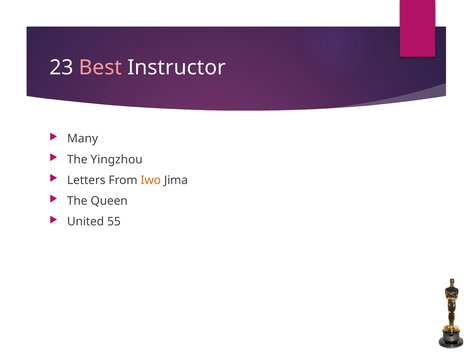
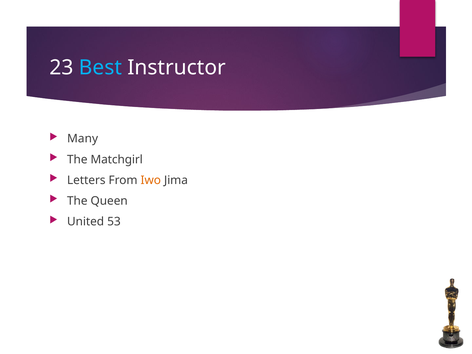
Best colour: pink -> light blue
Yingzhou: Yingzhou -> Matchgirl
55: 55 -> 53
